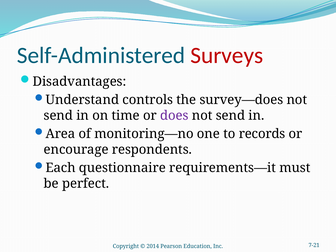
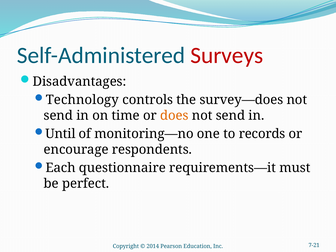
Understand: Understand -> Technology
does colour: purple -> orange
Area: Area -> Until
